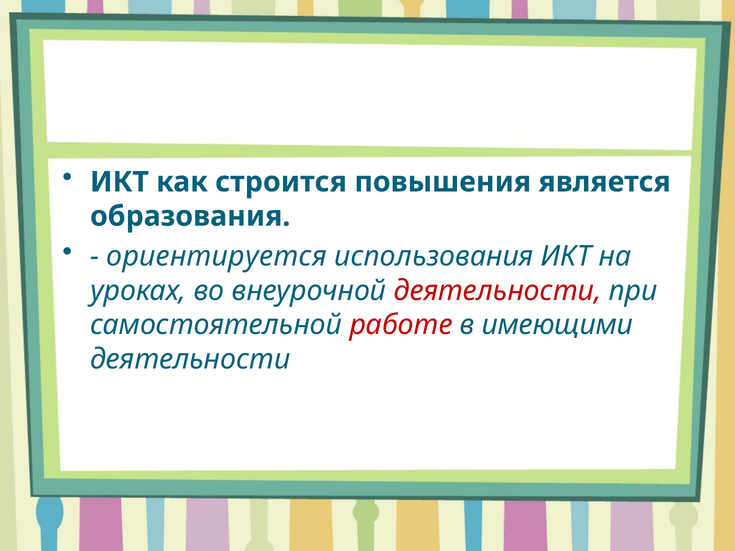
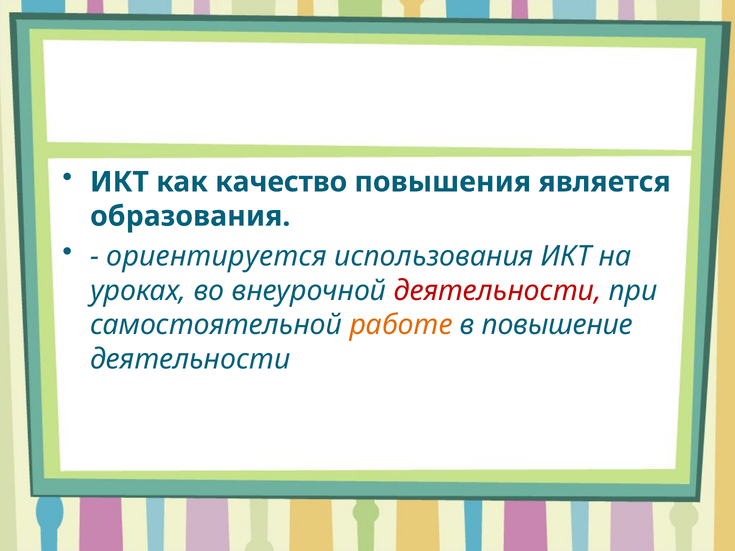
строится: строится -> качество
работе colour: red -> orange
имеющими: имеющими -> повышение
